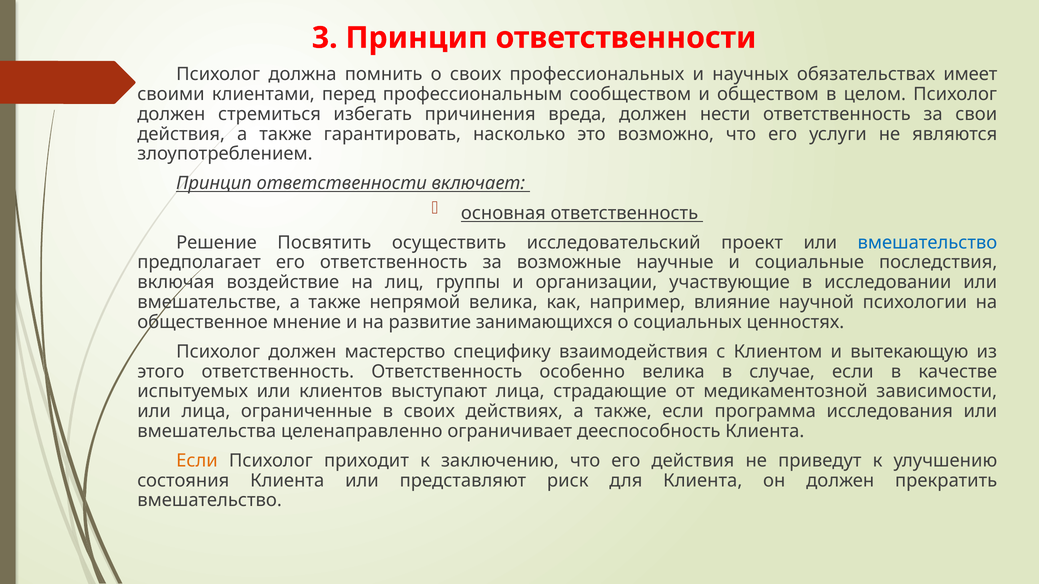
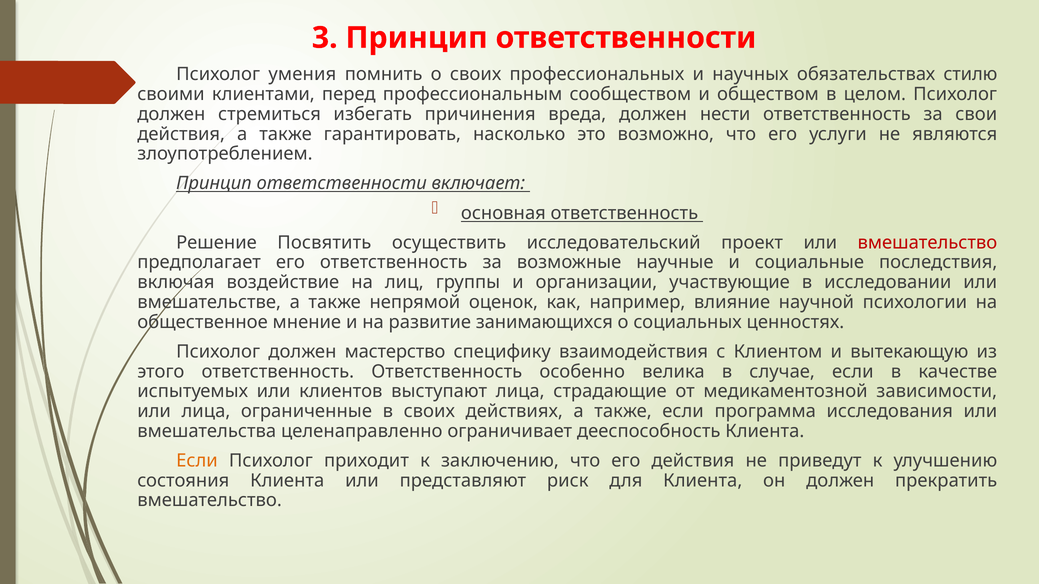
должна: должна -> умения
имеет: имеет -> стилю
вмешательство at (927, 243) colour: blue -> red
непрямой велика: велика -> оценок
